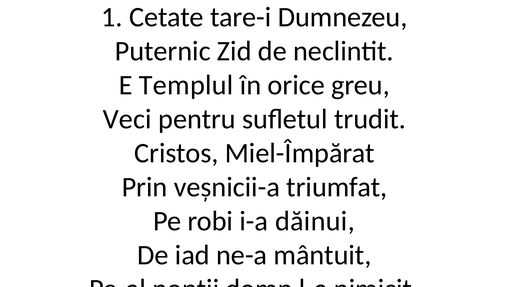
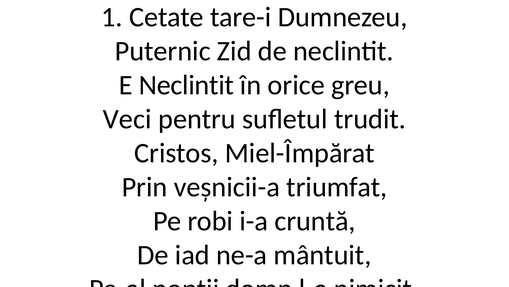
E Templul: Templul -> Neclintit
dăinui: dăinui -> cruntă
